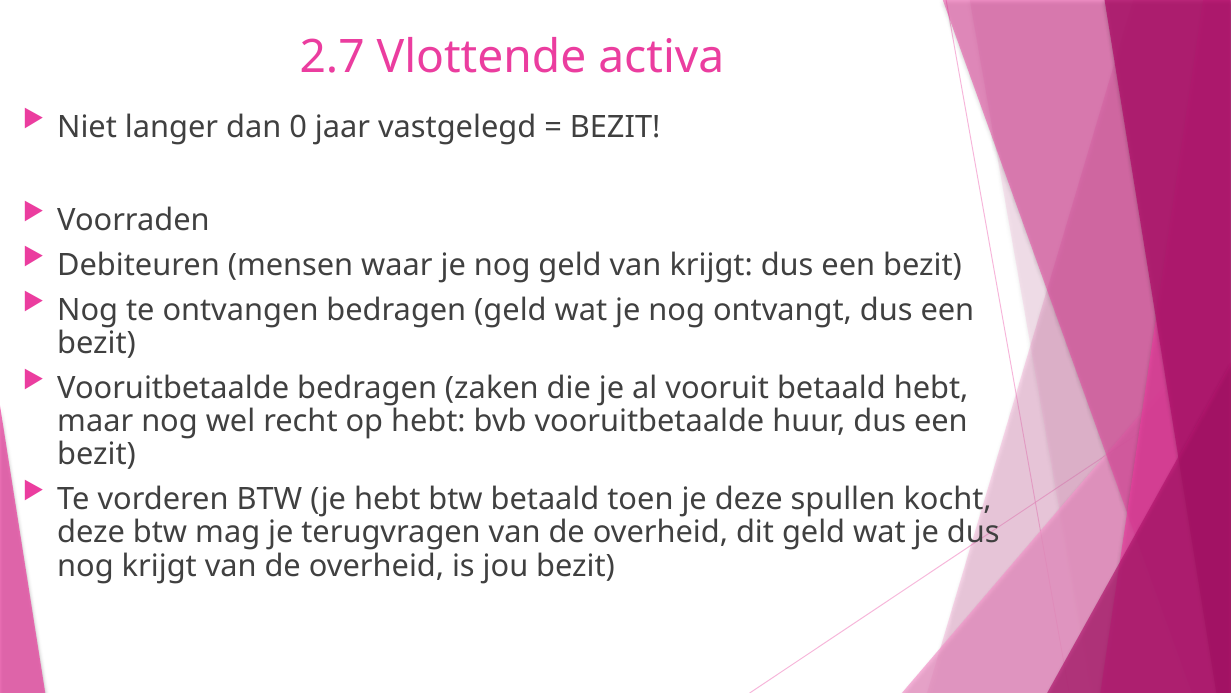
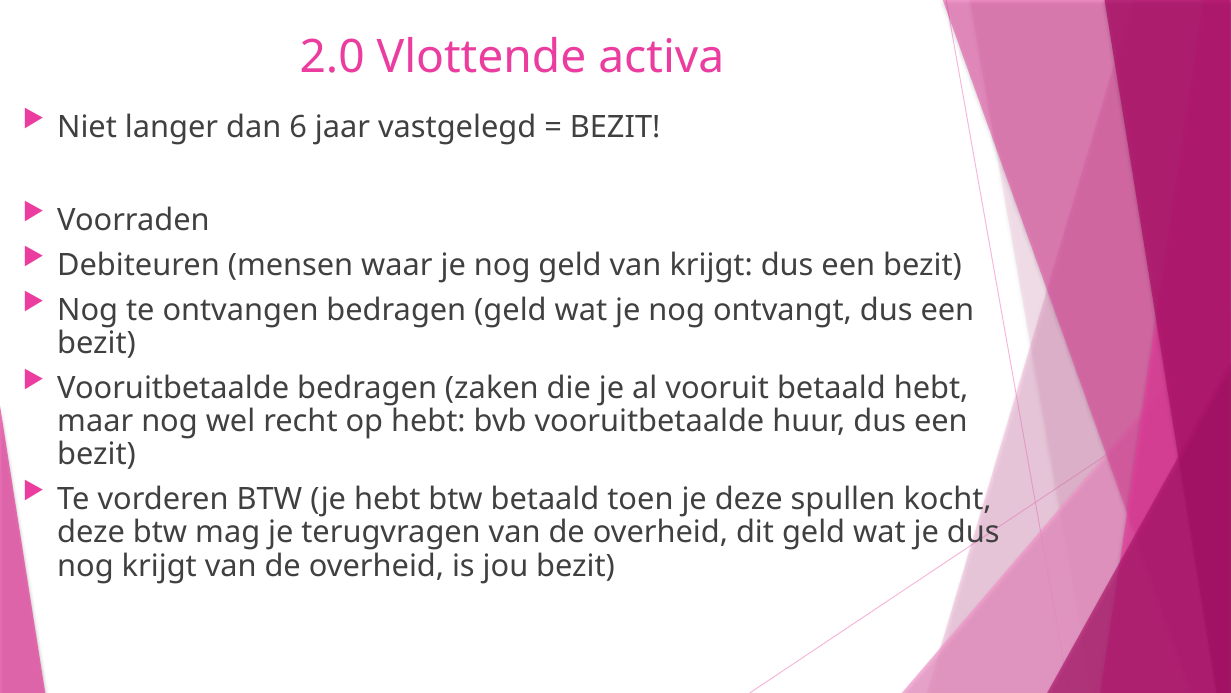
2.7: 2.7 -> 2.0
0: 0 -> 6
